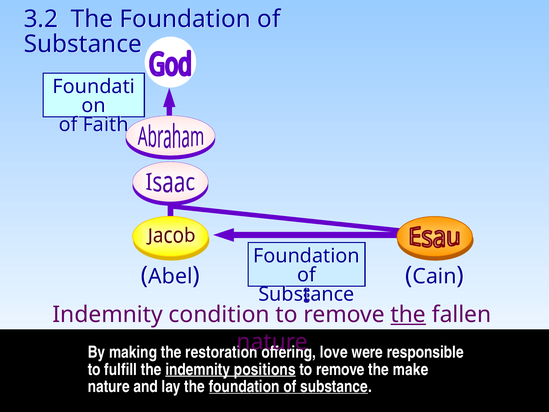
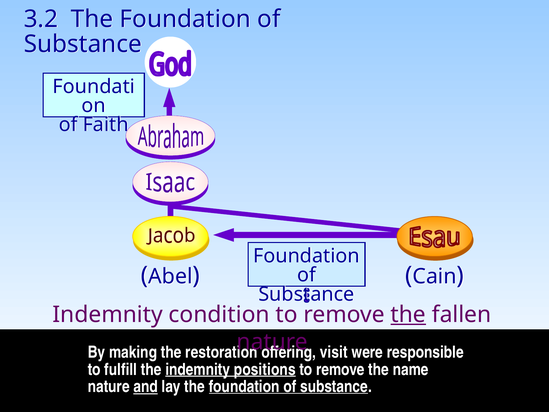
love: love -> visit
make: make -> name
and underline: none -> present
